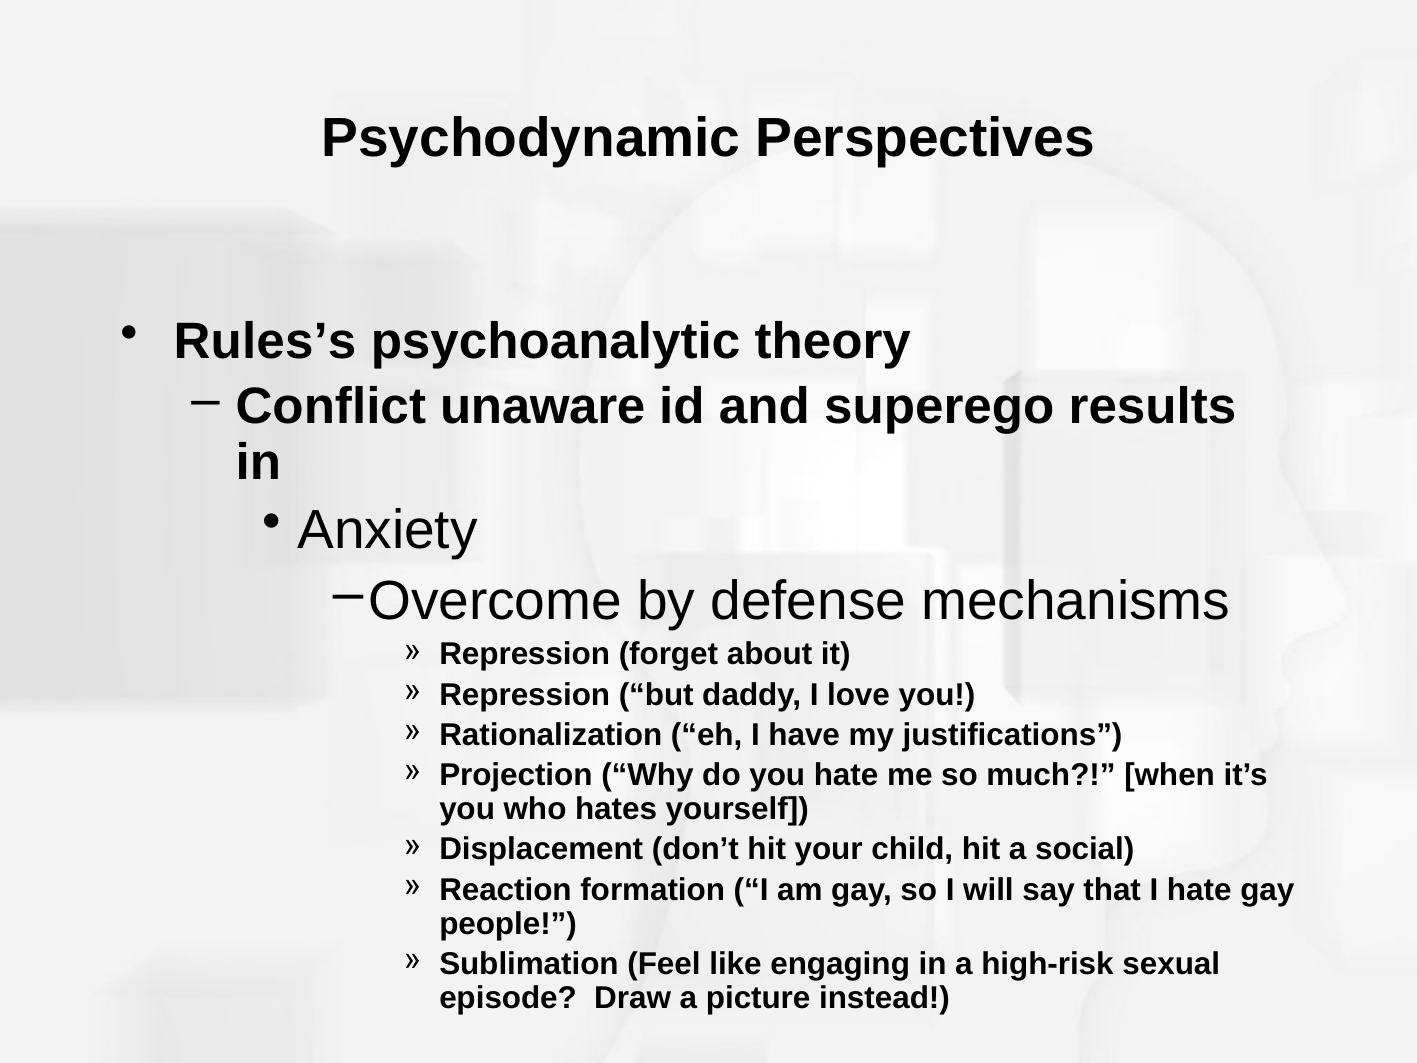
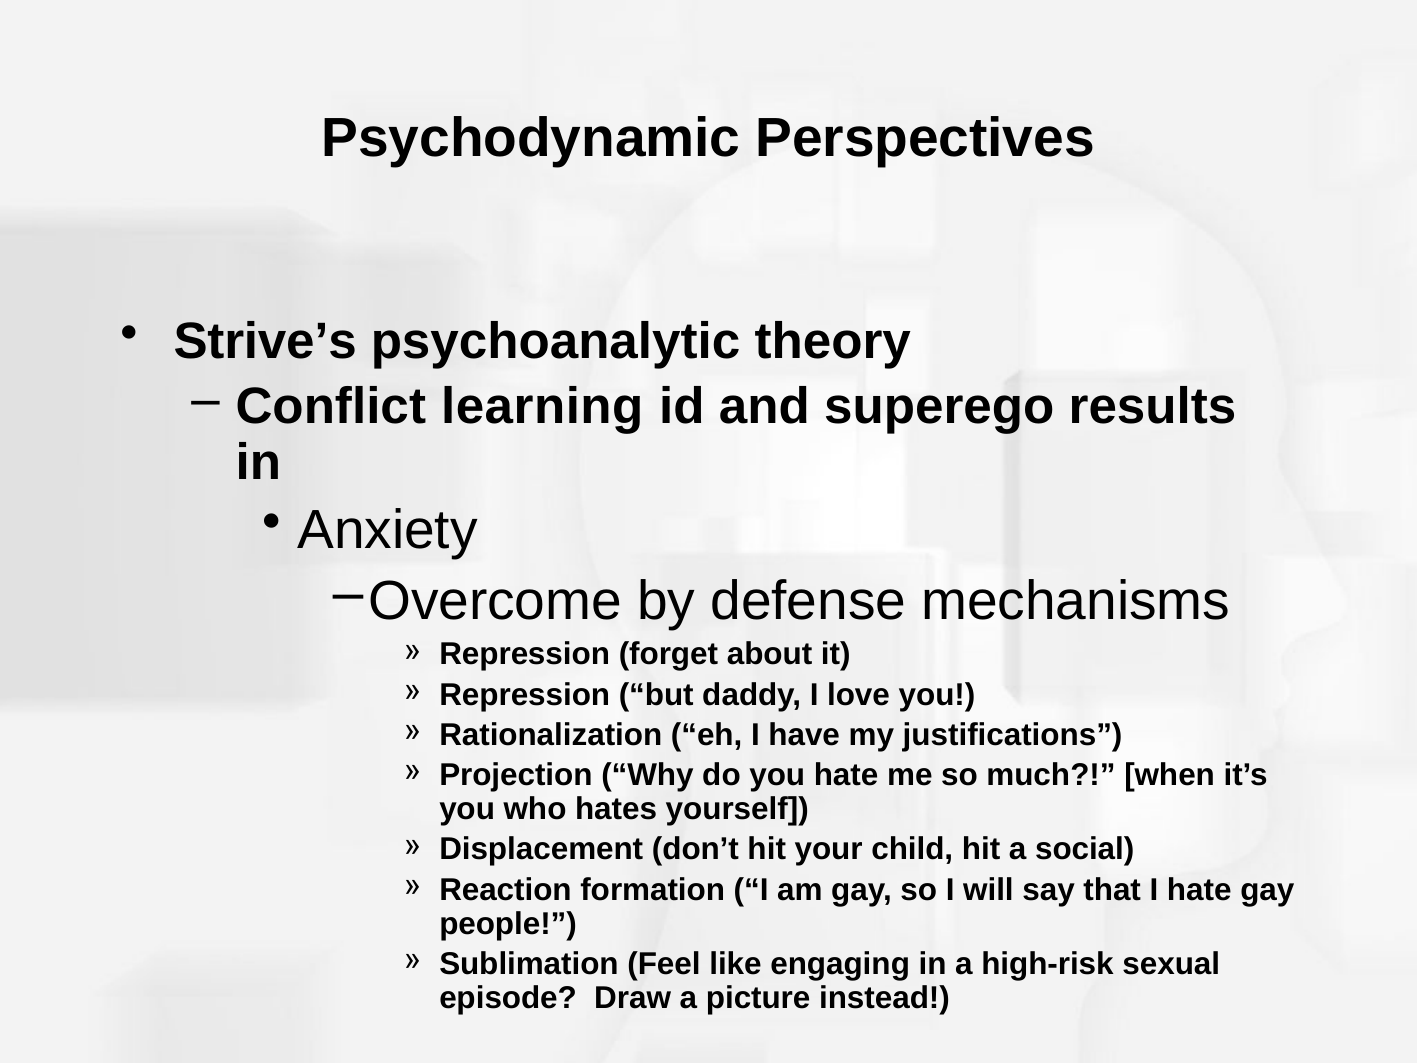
Rules’s: Rules’s -> Strive’s
unaware: unaware -> learning
